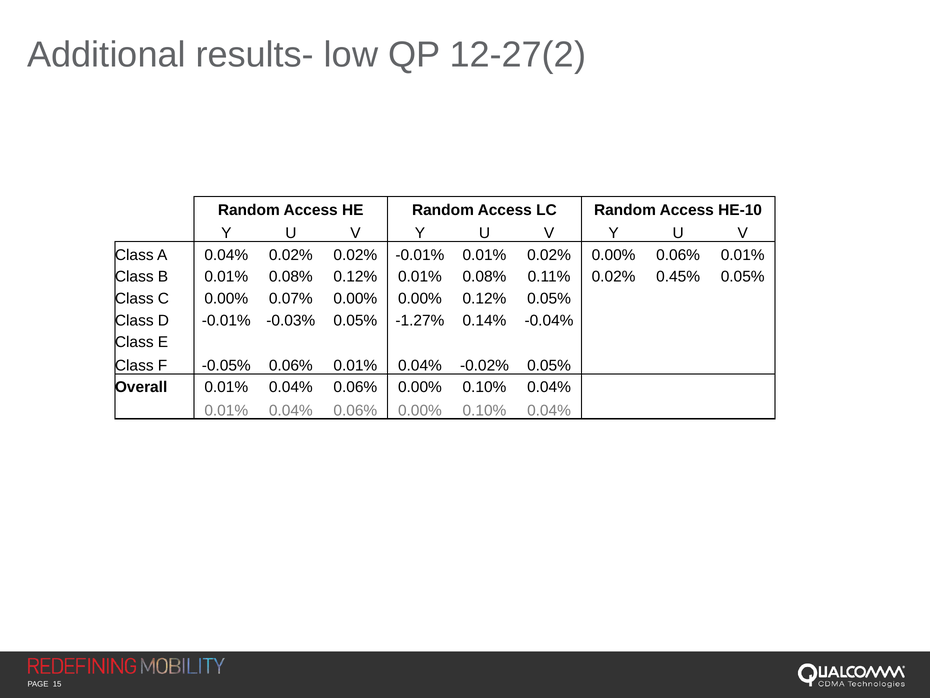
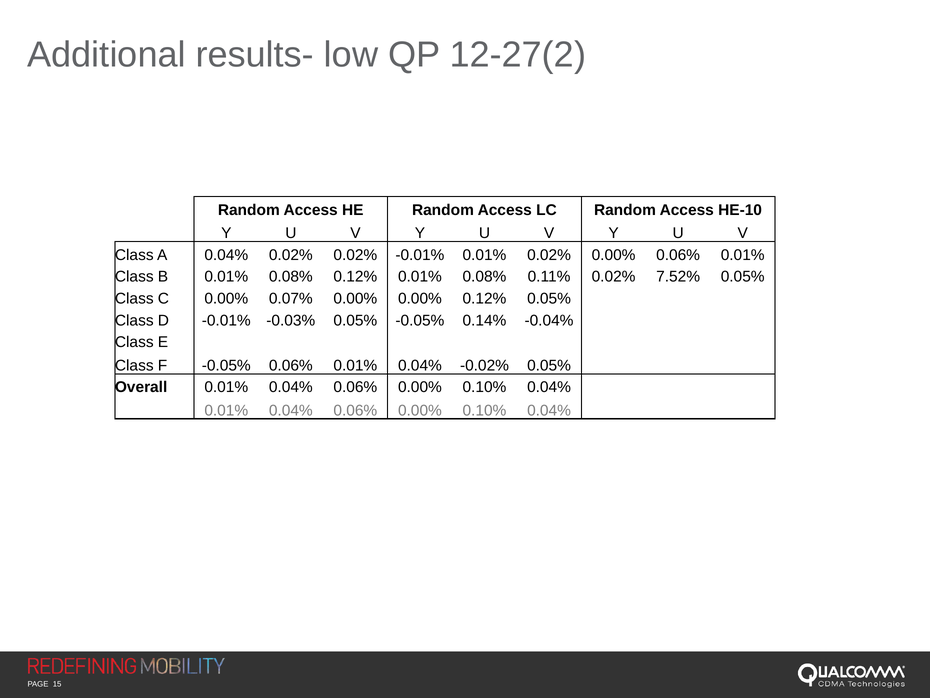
0.45%: 0.45% -> 7.52%
0.05% -1.27%: -1.27% -> -0.05%
